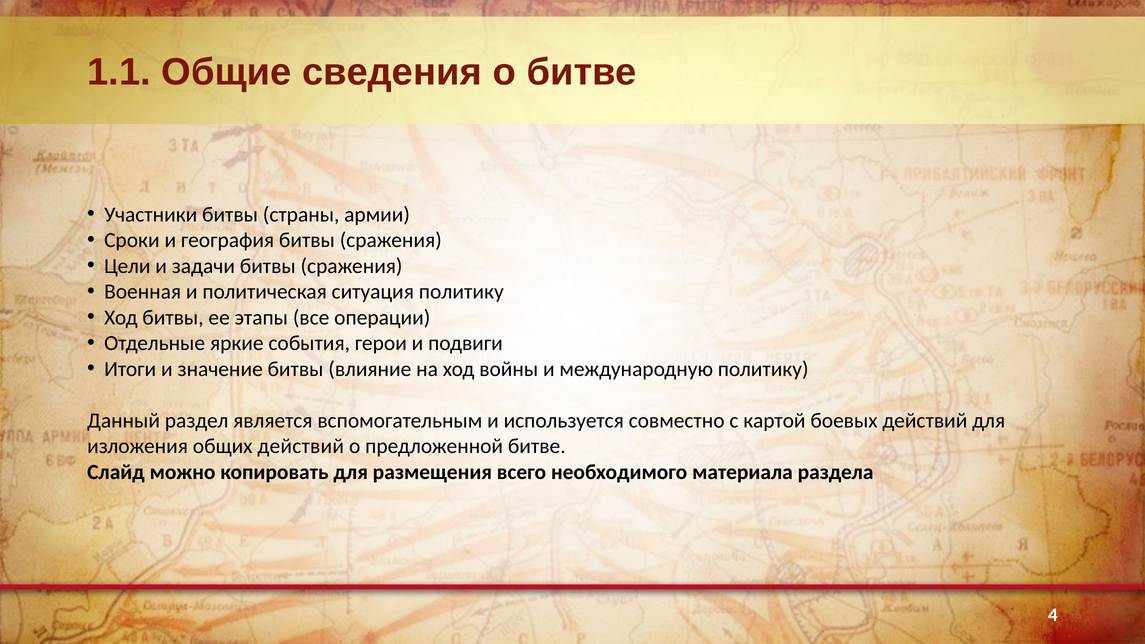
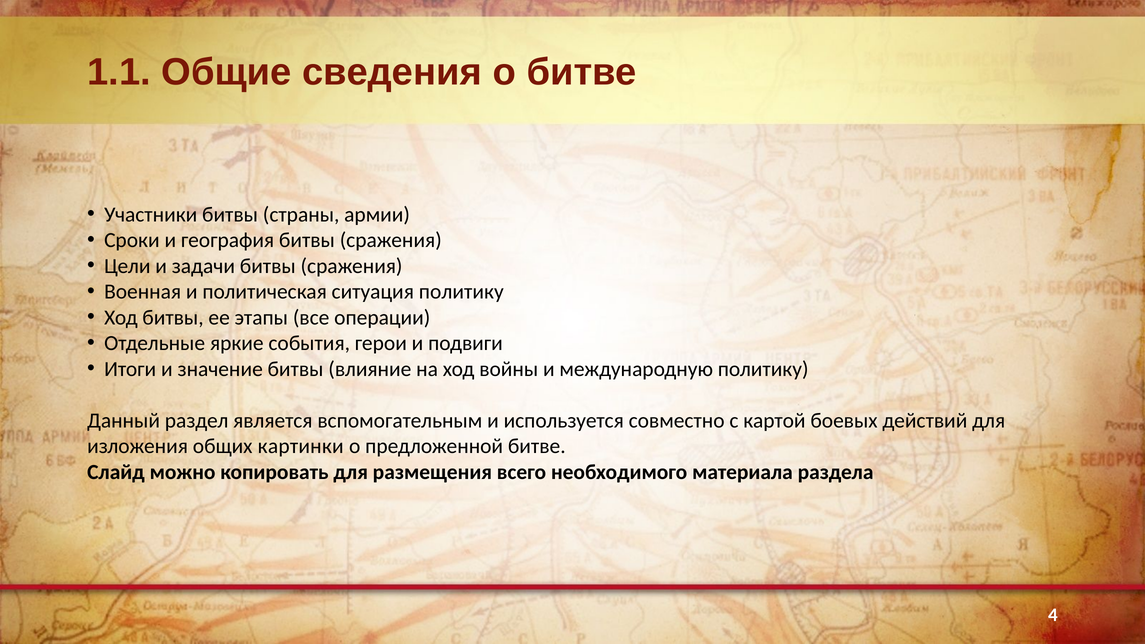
общих действий: действий -> картинки
